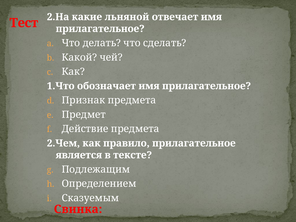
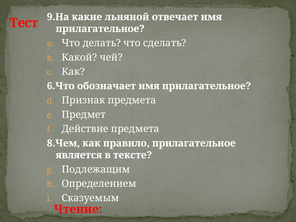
2.На: 2.На -> 9.На
1.Что: 1.Что -> 6.Что
2.Чем: 2.Чем -> 8.Чем
Свинка: Свинка -> Чтение
